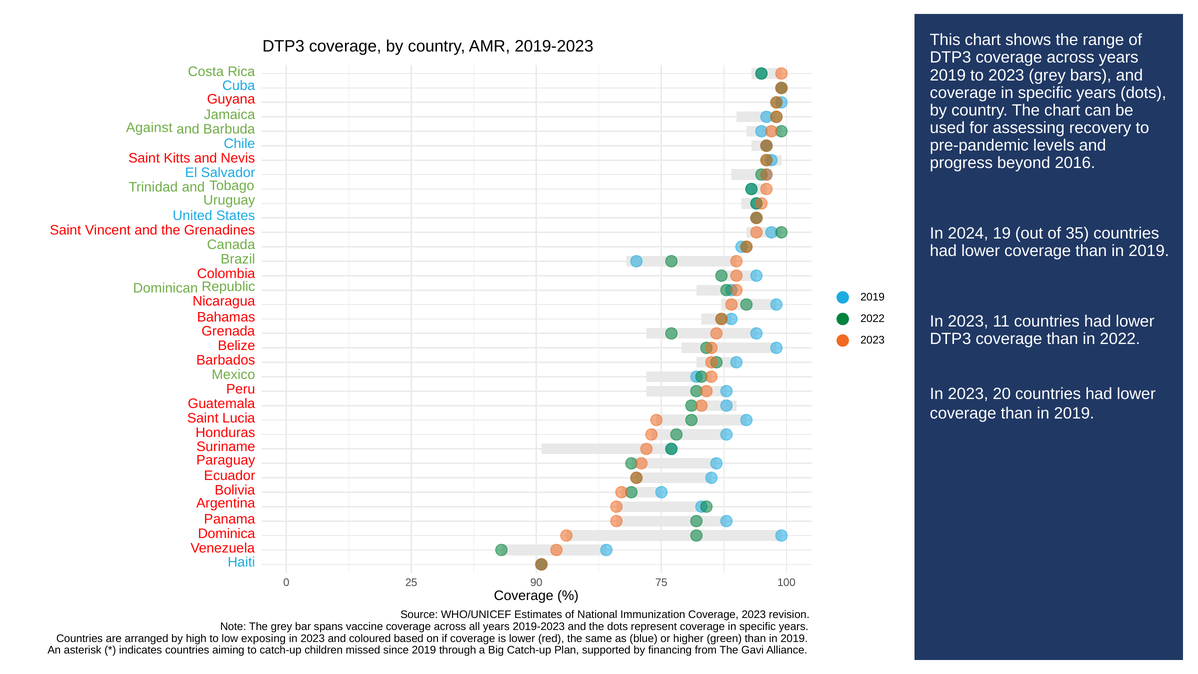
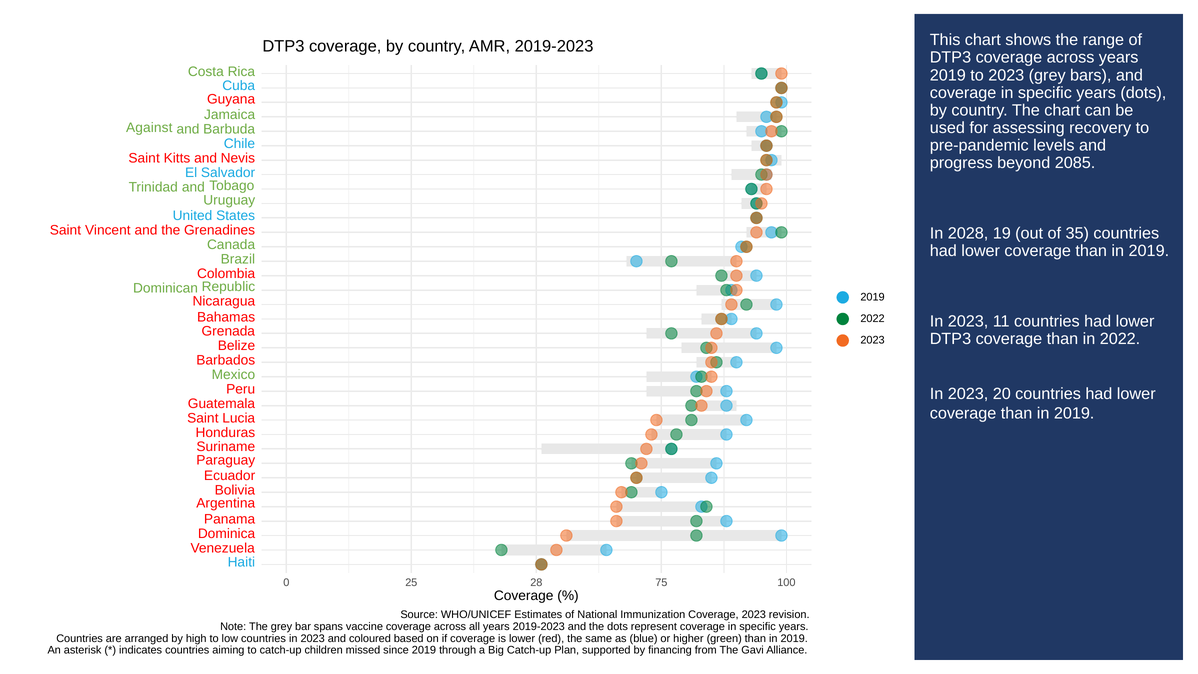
2016: 2016 -> 2085
2024: 2024 -> 2028
90: 90 -> 28
low exposing: exposing -> countries
